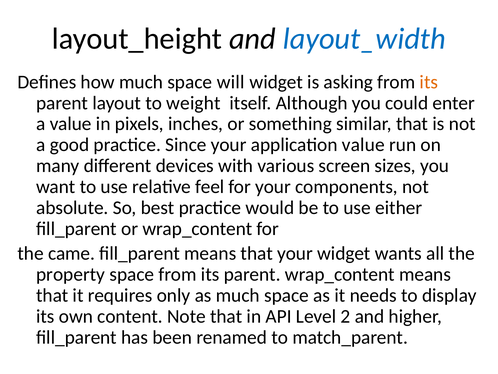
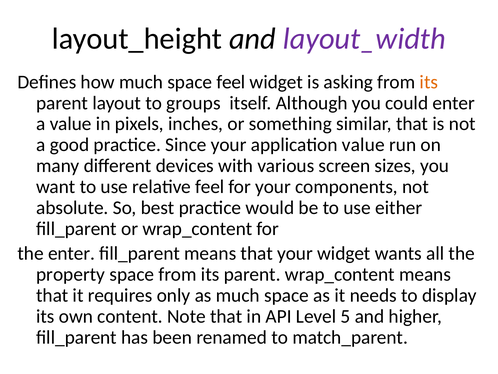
layout_width colour: blue -> purple
space will: will -> feel
weight: weight -> groups
the came: came -> enter
2: 2 -> 5
